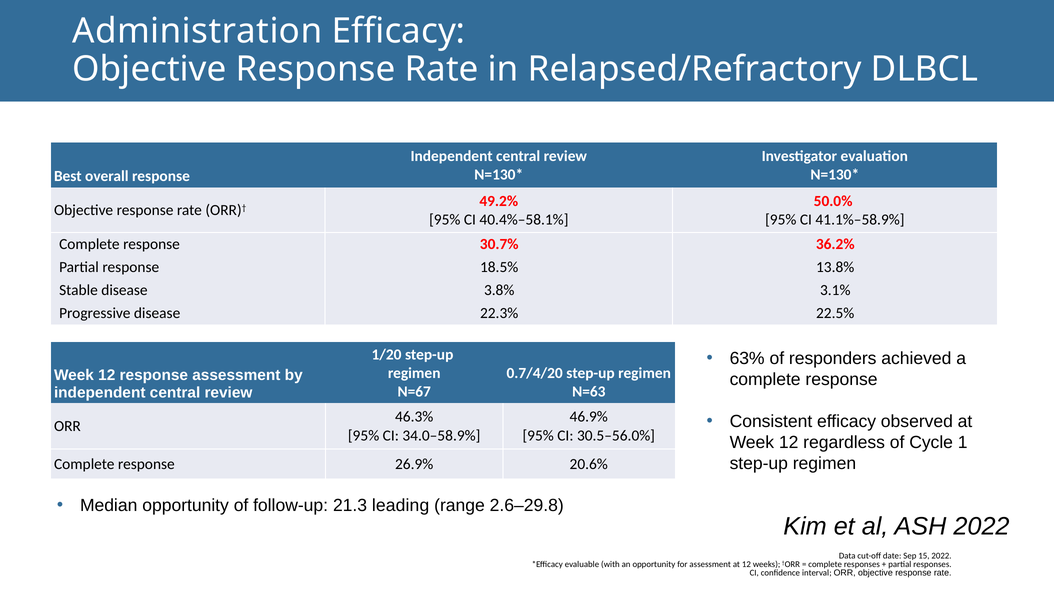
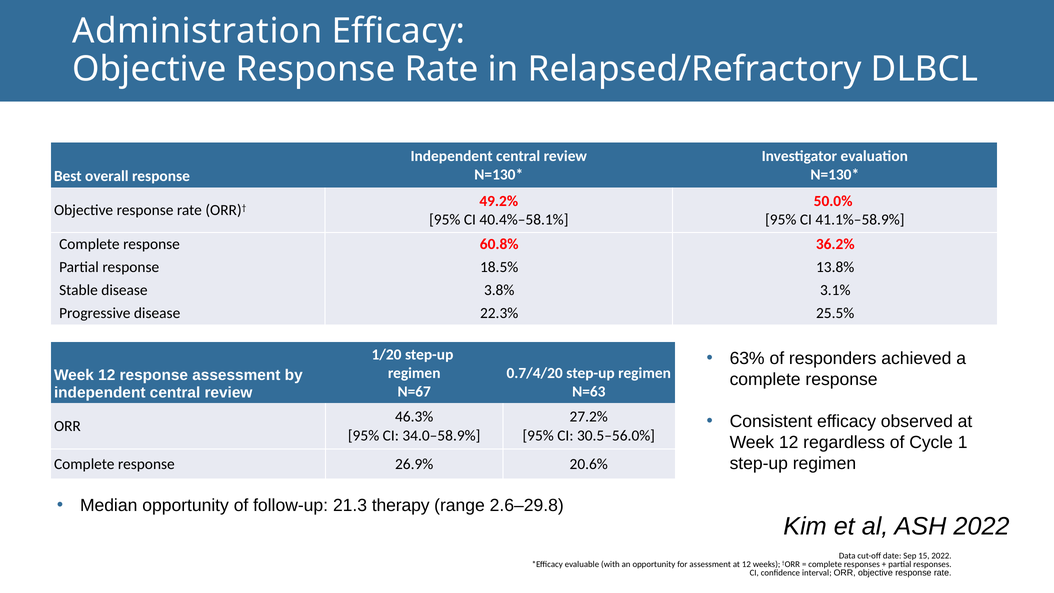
30.7%: 30.7% -> 60.8%
22.5%: 22.5% -> 25.5%
46.9%: 46.9% -> 27.2%
leading: leading -> therapy
